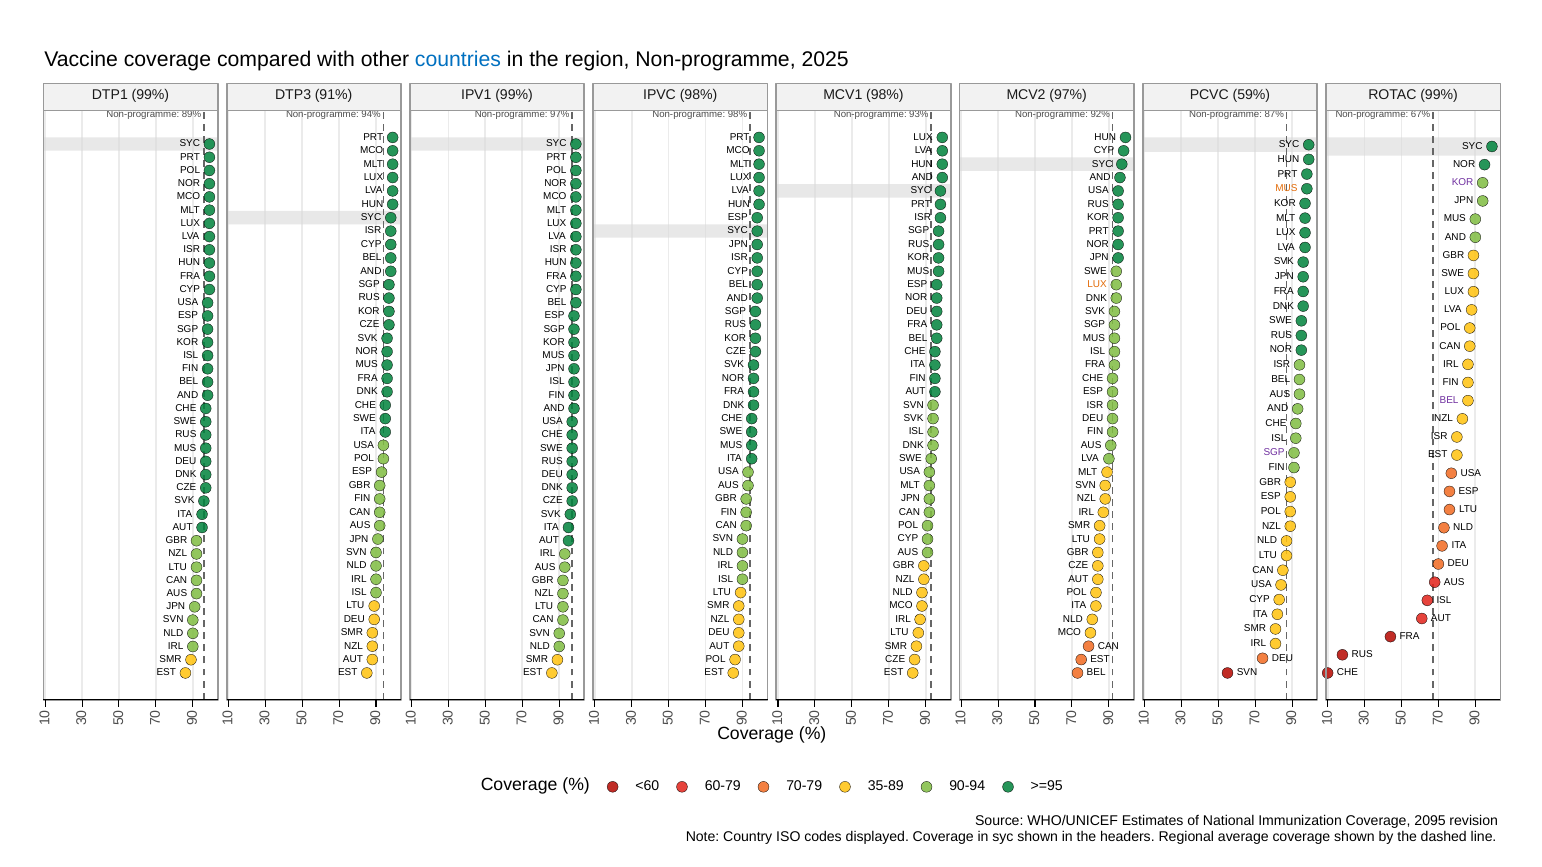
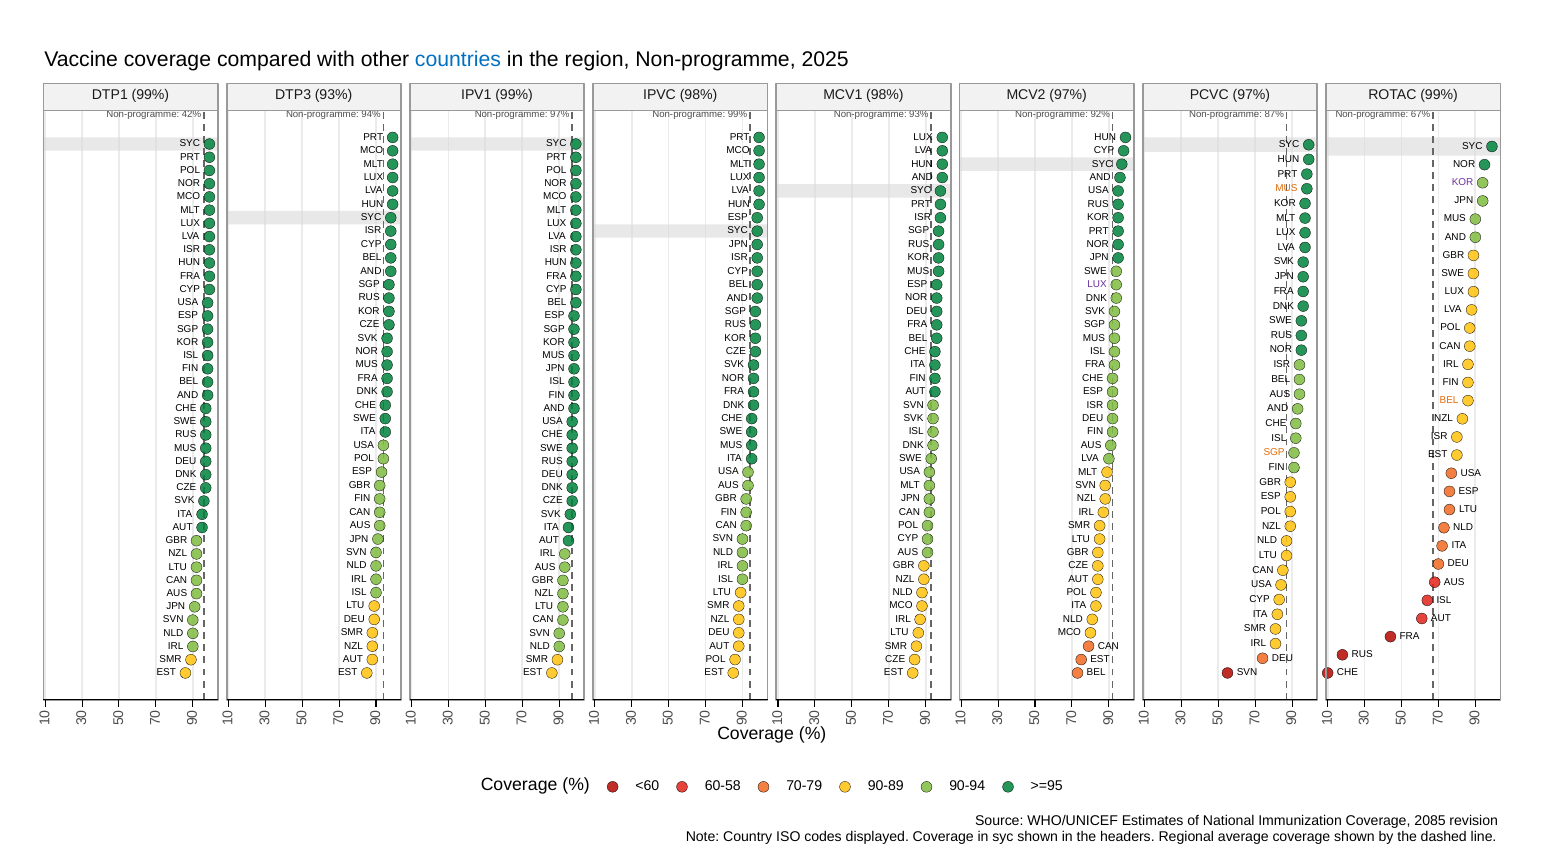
DTP3 91%: 91% -> 93%
PCVC 59%: 59% -> 97%
89%: 89% -> 42%
Non-programme 98%: 98% -> 99%
LUX at (1097, 284) colour: orange -> purple
BEL at (1449, 400) colour: purple -> orange
SGP at (1274, 453) colour: purple -> orange
60-79: 60-79 -> 60-58
35-89: 35-89 -> 90-89
2095: 2095 -> 2085
